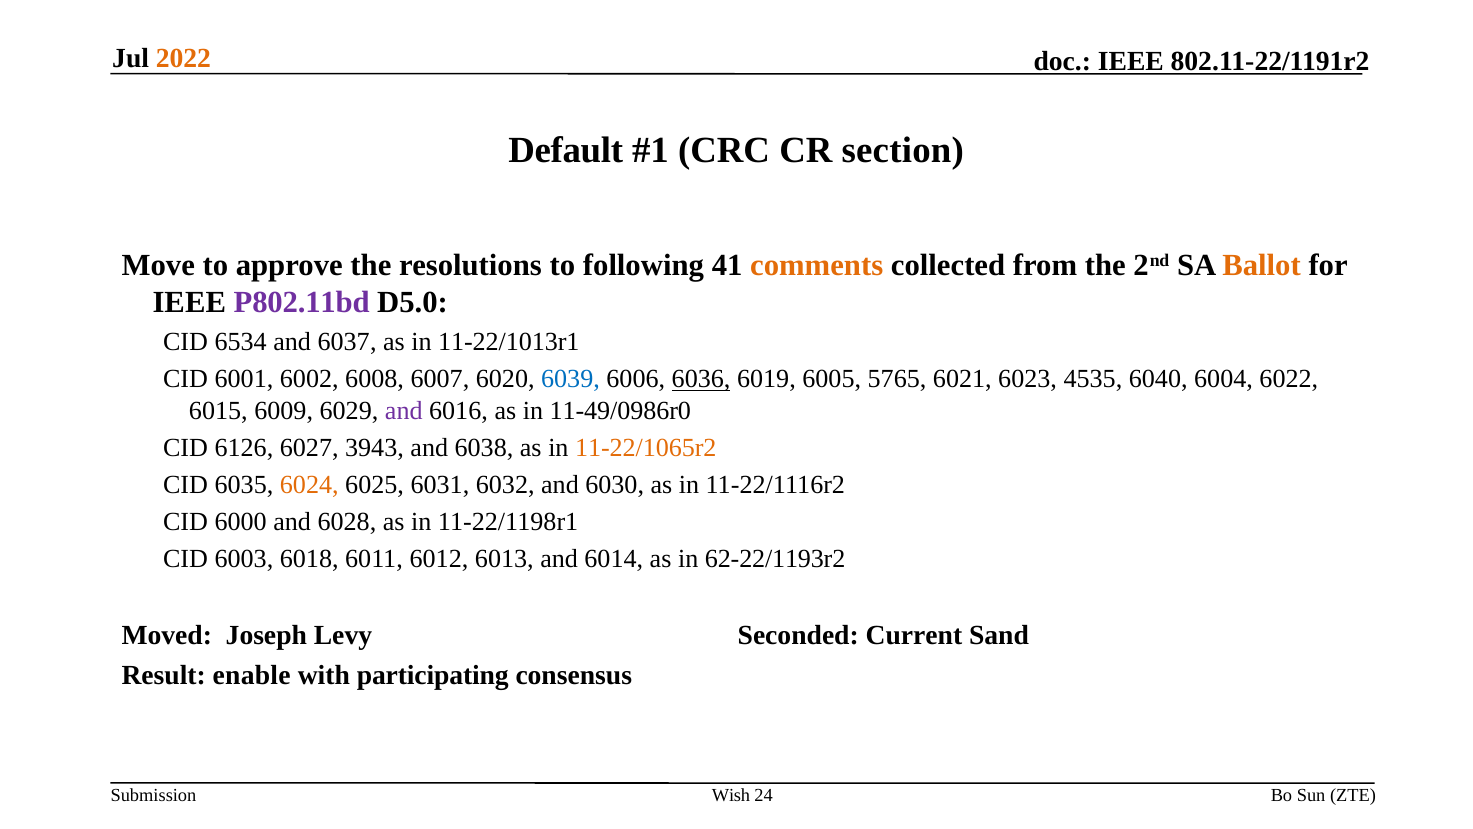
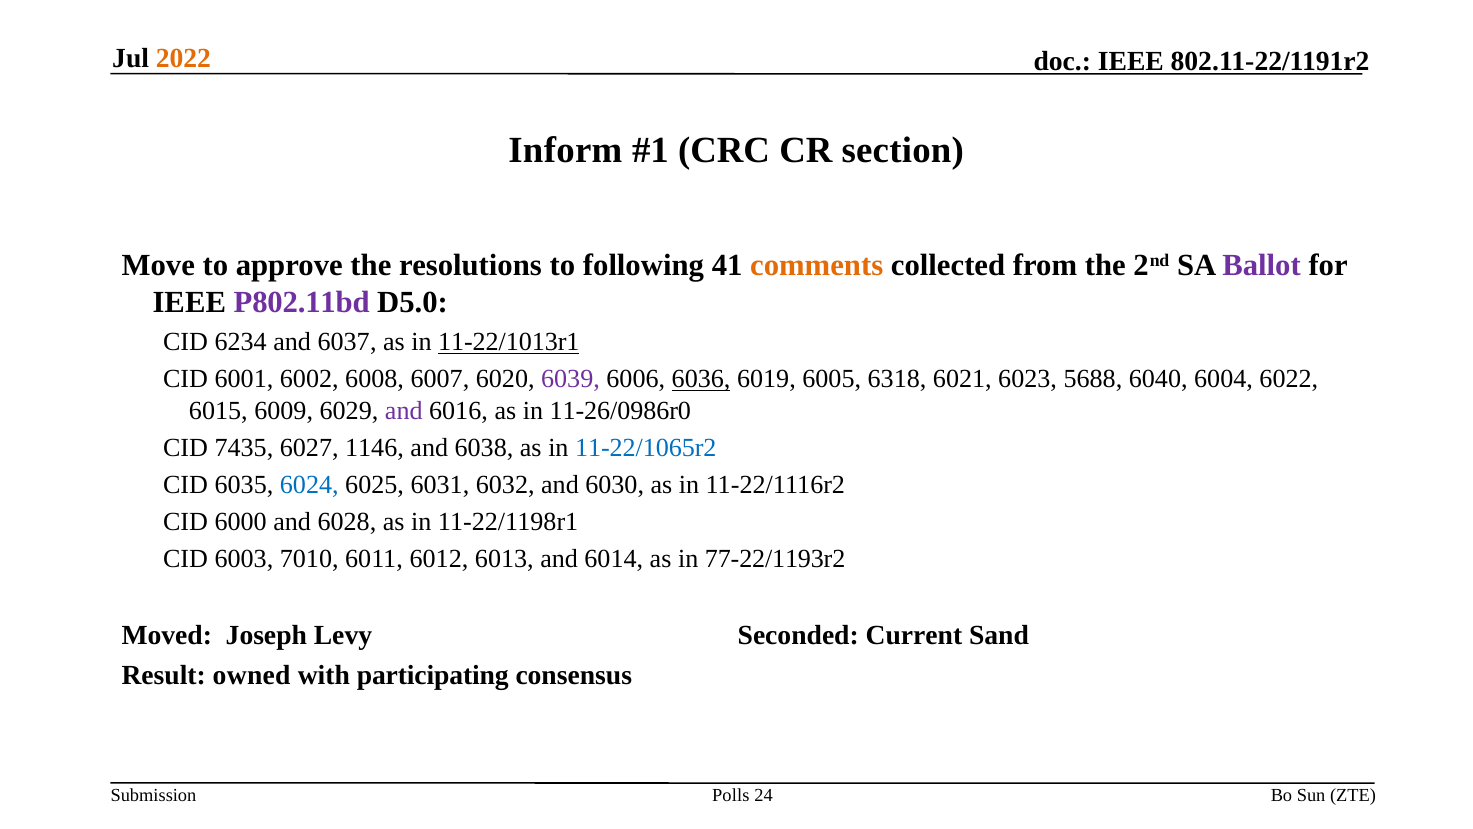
Default: Default -> Inform
Ballot colour: orange -> purple
6534: 6534 -> 6234
11-22/1013r1 underline: none -> present
6039 colour: blue -> purple
5765: 5765 -> 6318
4535: 4535 -> 5688
11-49/0986r0: 11-49/0986r0 -> 11-26/0986r0
6126: 6126 -> 7435
3943: 3943 -> 1146
11-22/1065r2 colour: orange -> blue
6024 colour: orange -> blue
6018: 6018 -> 7010
62-22/1193r2: 62-22/1193r2 -> 77-22/1193r2
enable: enable -> owned
Wish: Wish -> Polls
